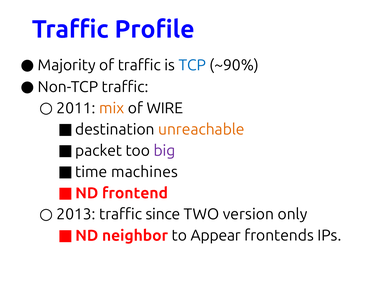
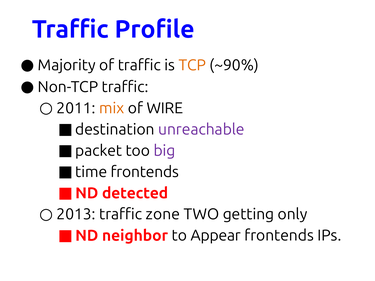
TCP colour: blue -> orange
unreachable colour: orange -> purple
machines at (145, 172): machines -> frontends
frontend: frontend -> detected
since: since -> zone
version: version -> getting
